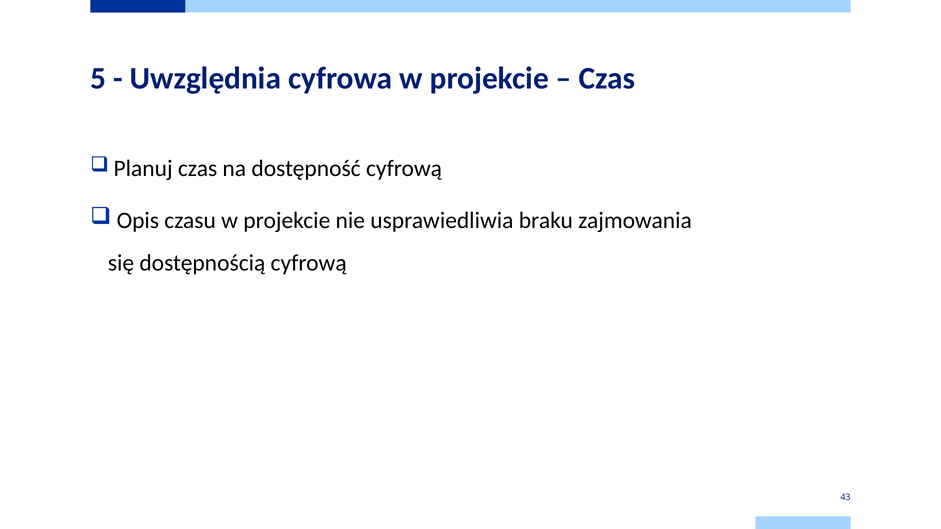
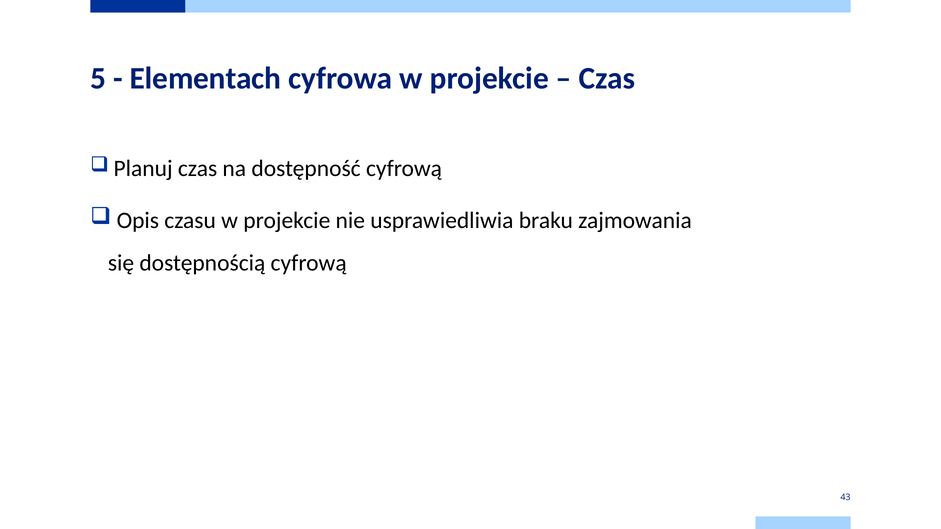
Uwzględnia: Uwzględnia -> Elementach
